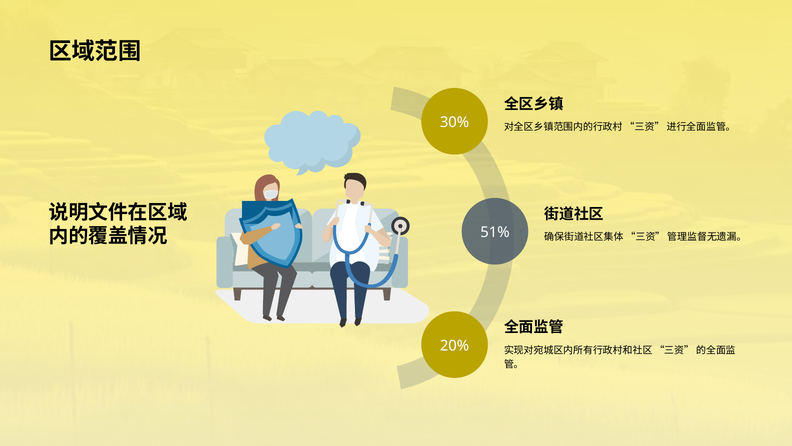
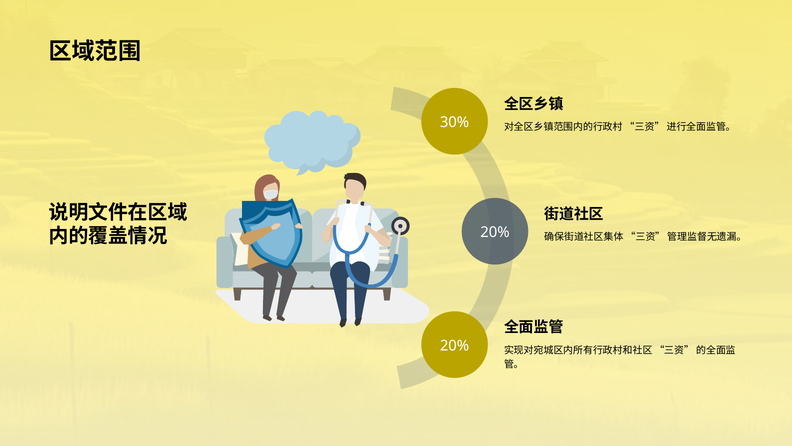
51% at (495, 232): 51% -> 20%
